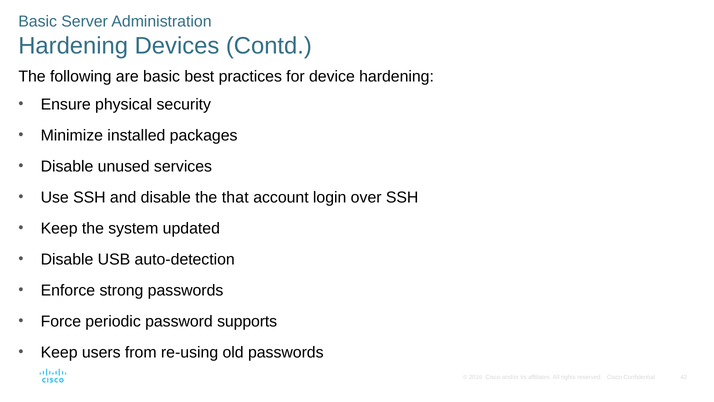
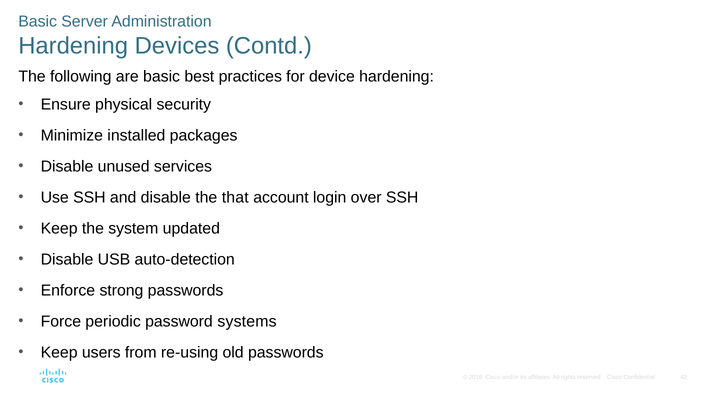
supports: supports -> systems
